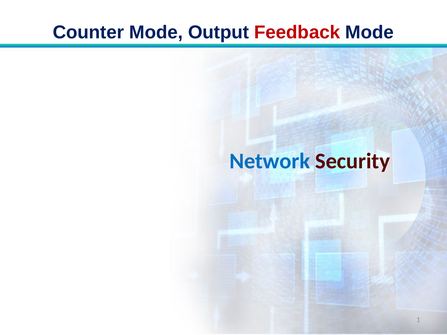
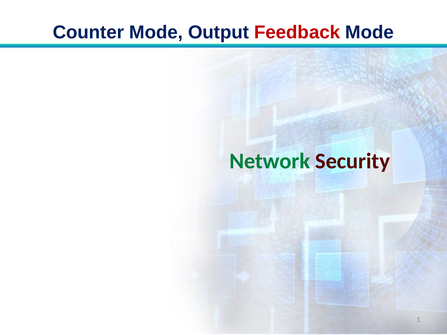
Network colour: blue -> green
